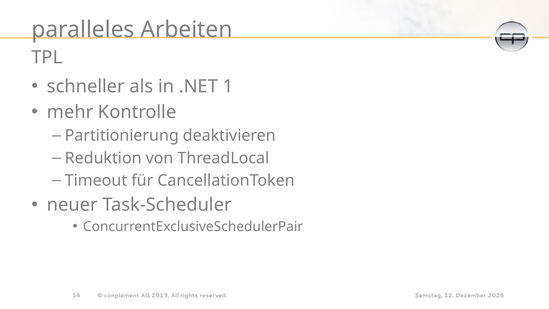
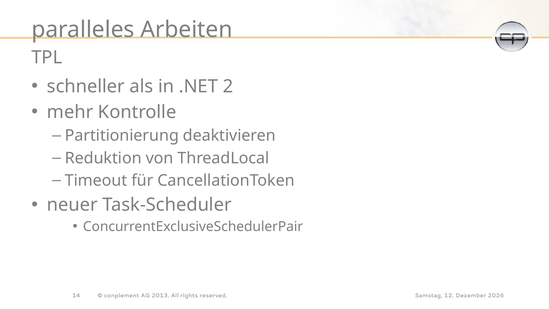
1: 1 -> 2
